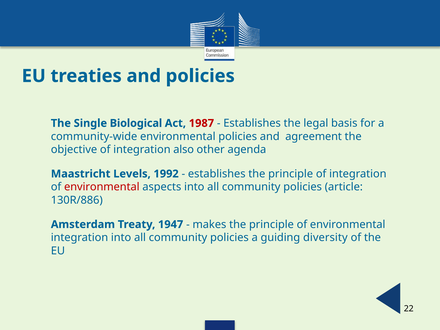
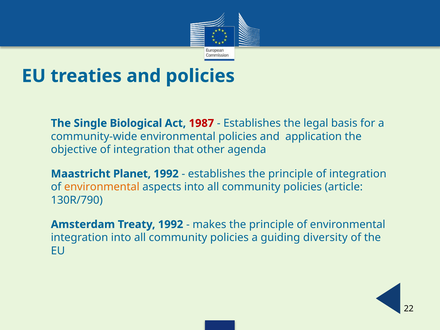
agreement: agreement -> application
also: also -> that
Levels: Levels -> Planet
environmental at (102, 187) colour: red -> orange
130R/886: 130R/886 -> 130R/790
Treaty 1947: 1947 -> 1992
